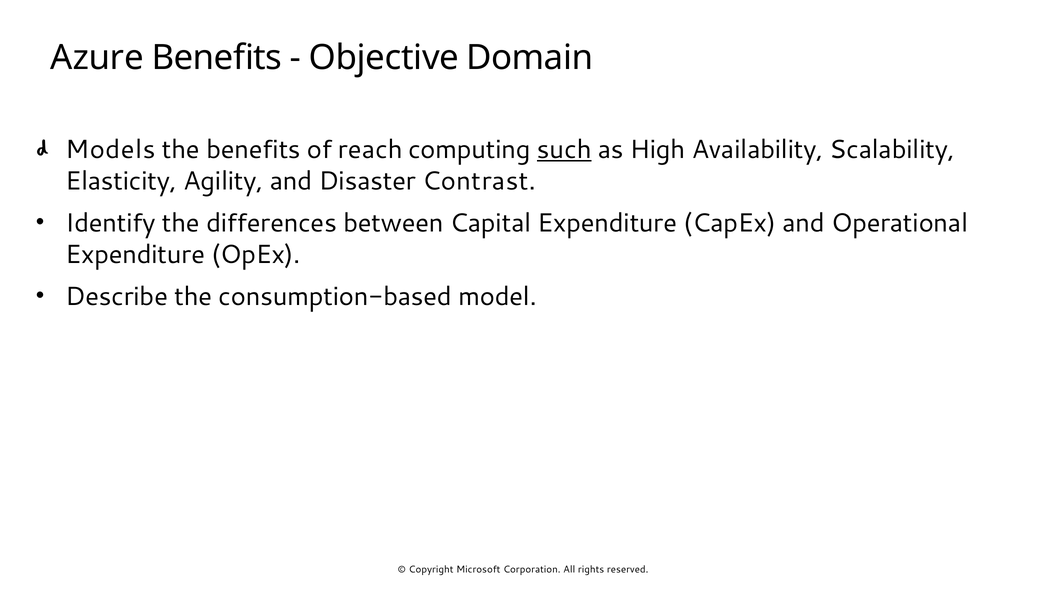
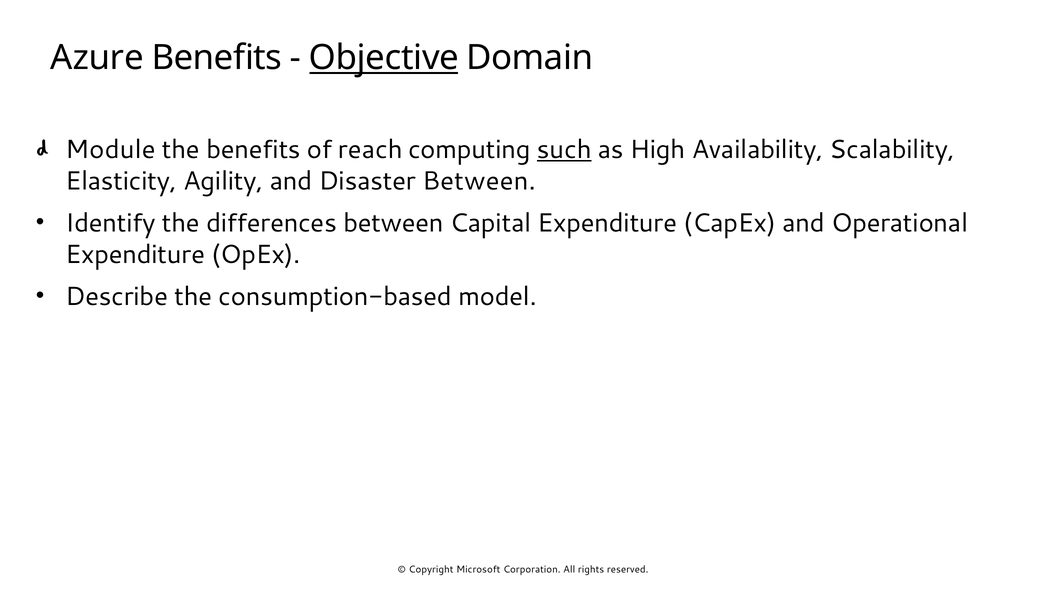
Objective underline: none -> present
Models: Models -> Module
Disaster Contrast: Contrast -> Between
